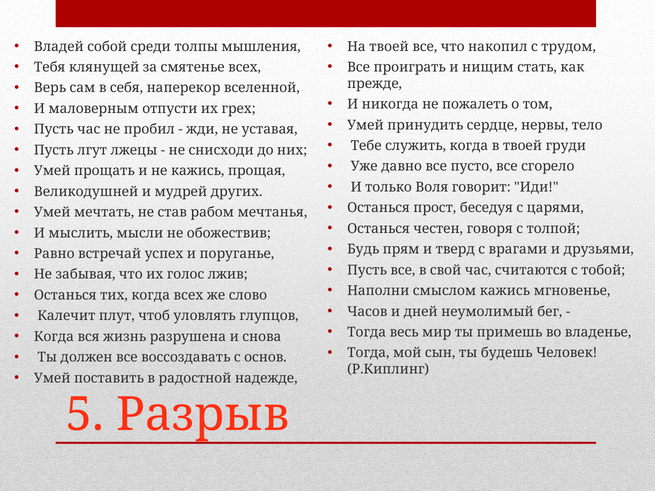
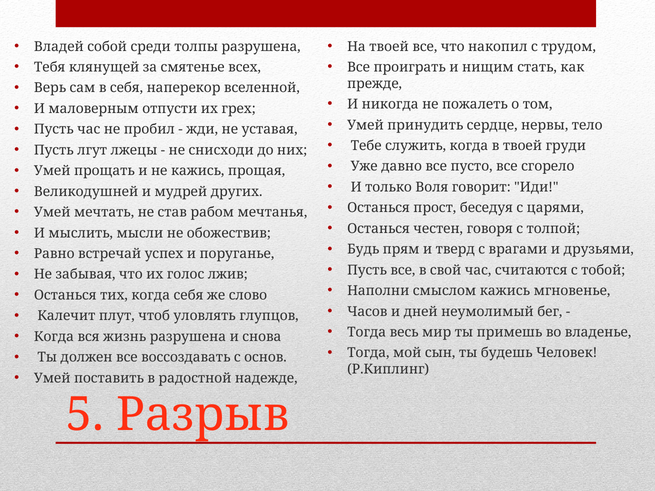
толпы мышления: мышления -> разрушена
когда всех: всех -> себя
